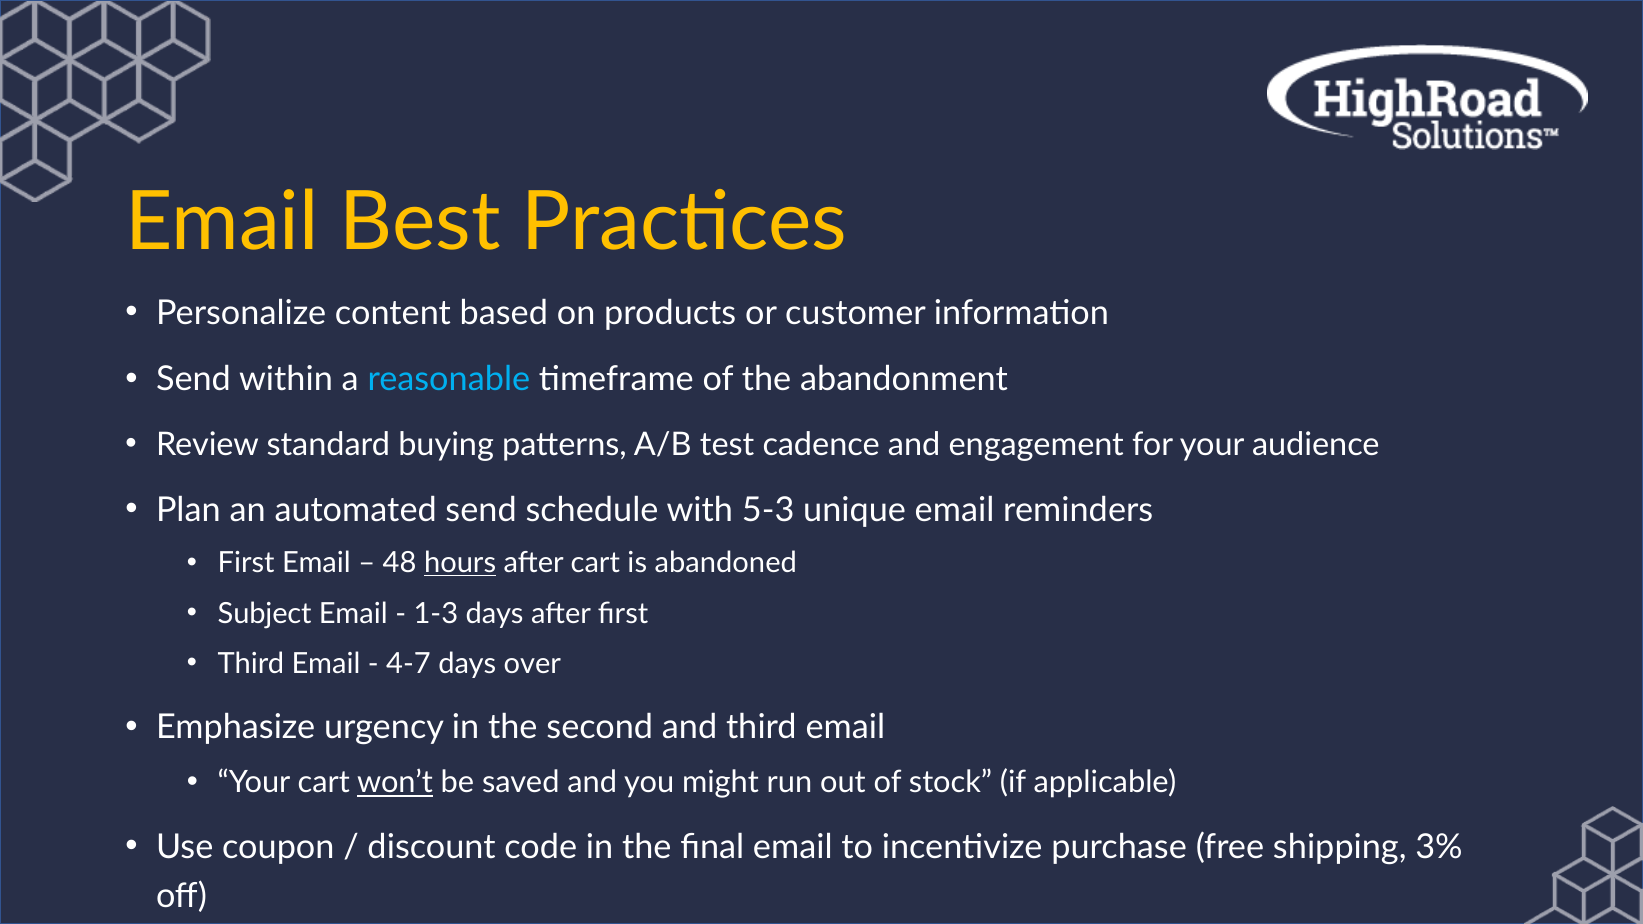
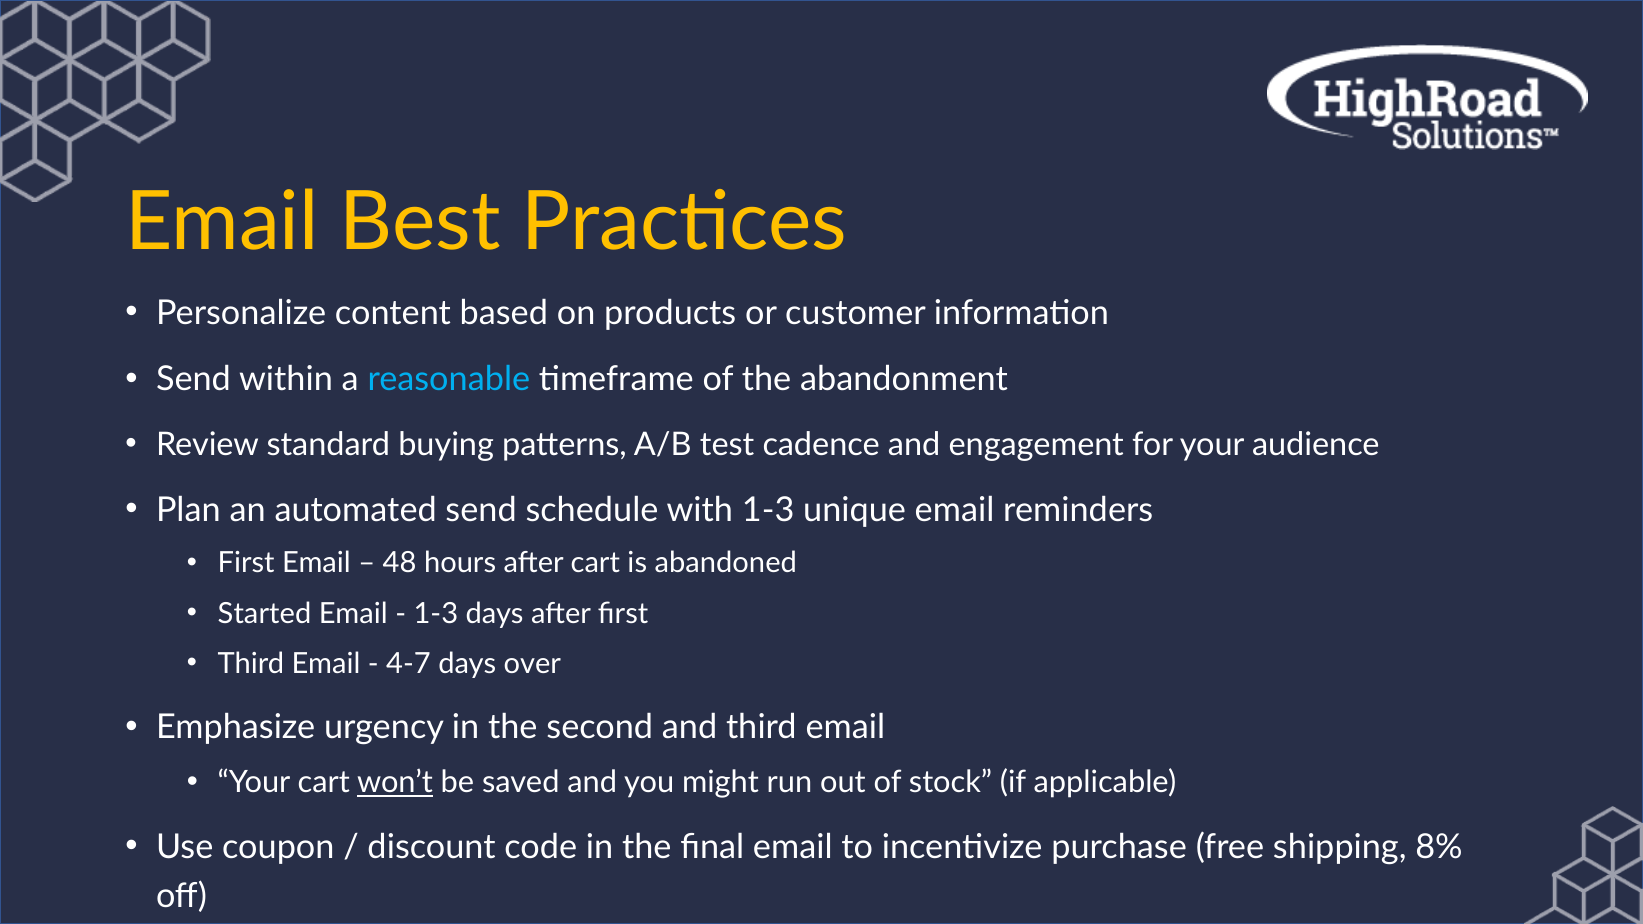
with 5-3: 5-3 -> 1-3
hours underline: present -> none
Subject: Subject -> Started
3%: 3% -> 8%
